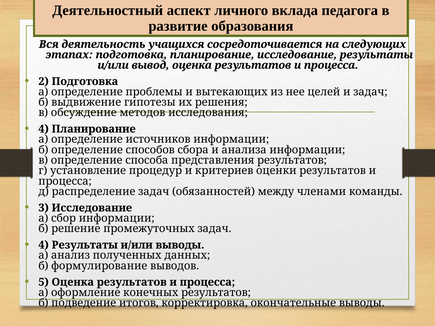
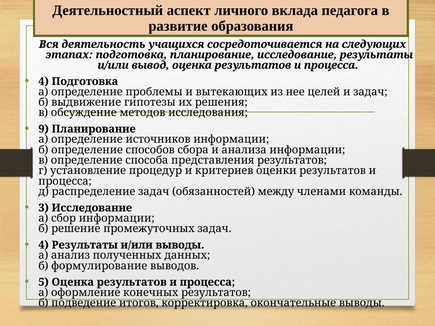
2 at (44, 81): 2 -> 4
4 at (44, 129): 4 -> 9
